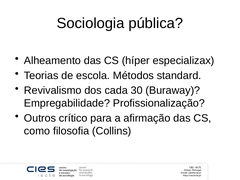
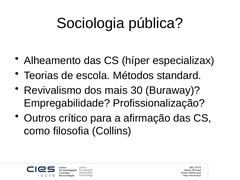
cada: cada -> mais
